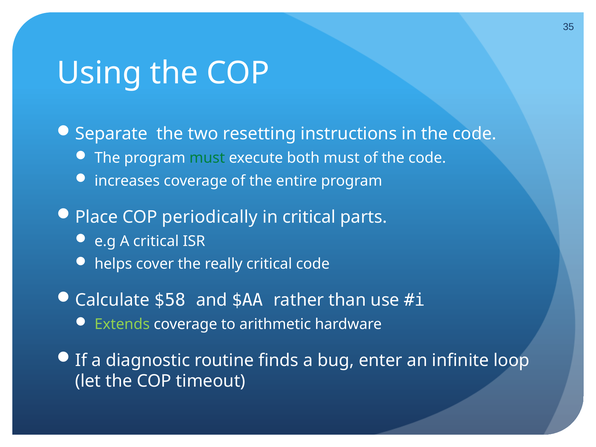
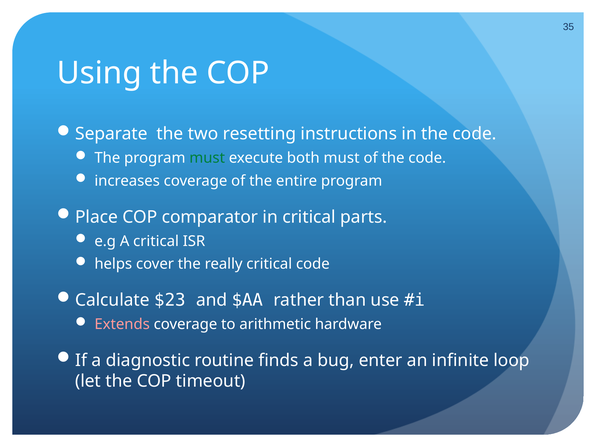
periodically: periodically -> comparator
$58: $58 -> $23
Extends colour: light green -> pink
